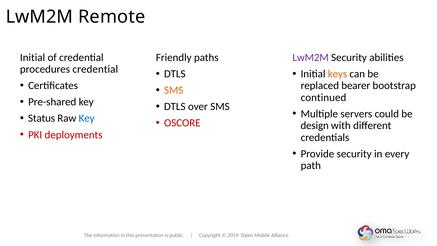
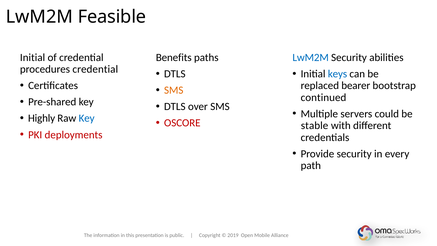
Remote: Remote -> Feasible
Friendly: Friendly -> Benefits
LwM2M at (311, 57) colour: purple -> blue
keys colour: orange -> blue
Status: Status -> Highly
design: design -> stable
